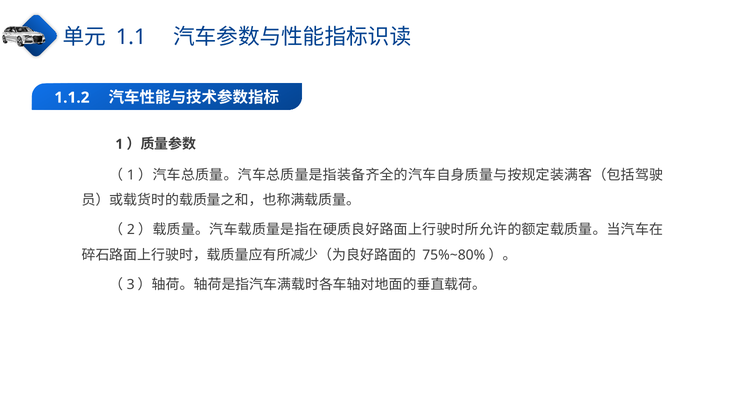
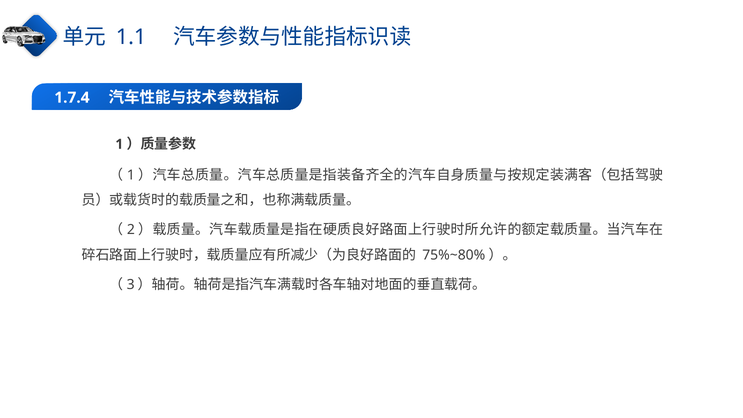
1.1.2: 1.1.2 -> 1.7.4
